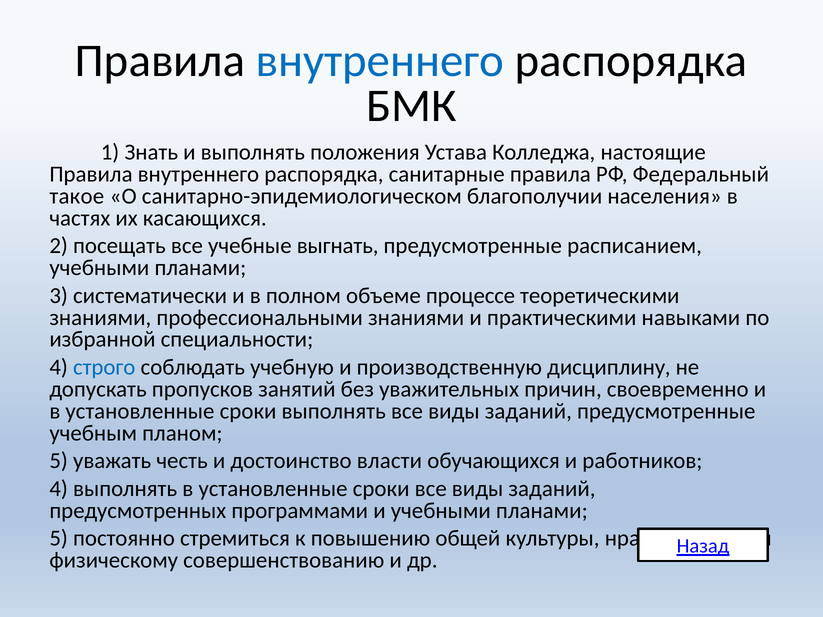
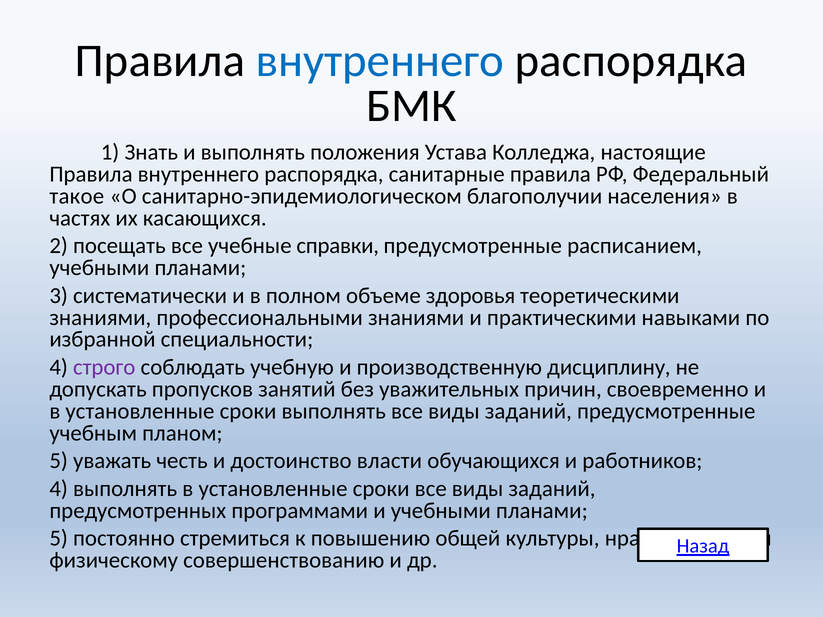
выгнать: выгнать -> справки
процессе: процессе -> здоровья
строго colour: blue -> purple
